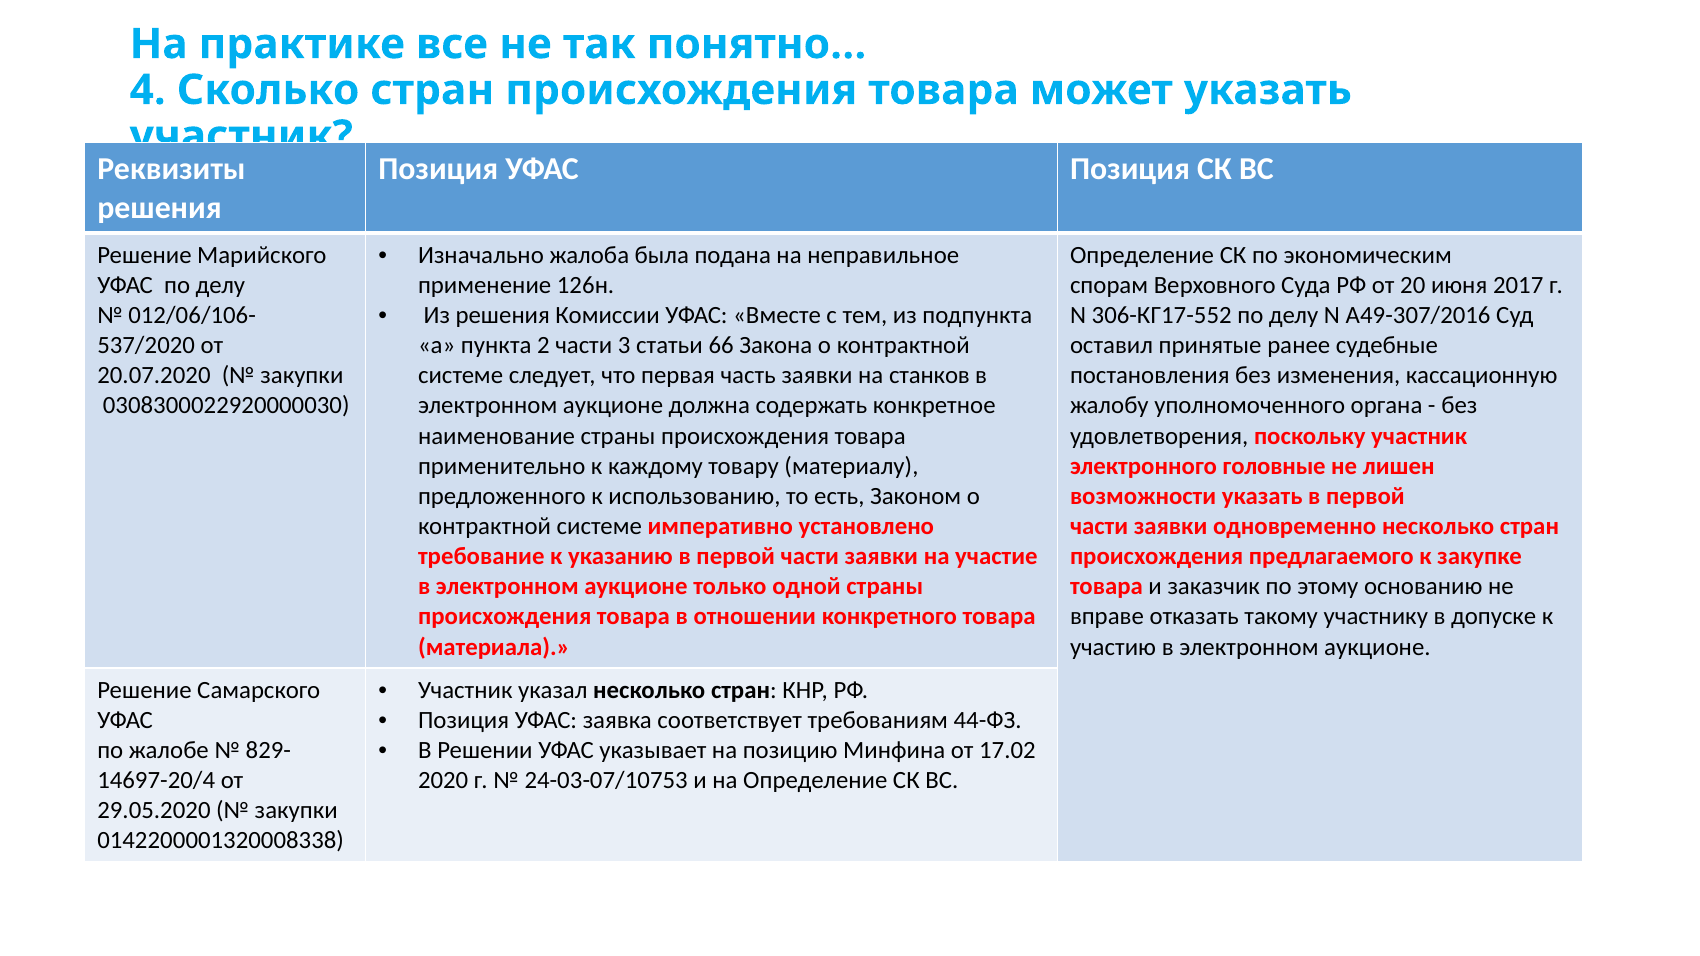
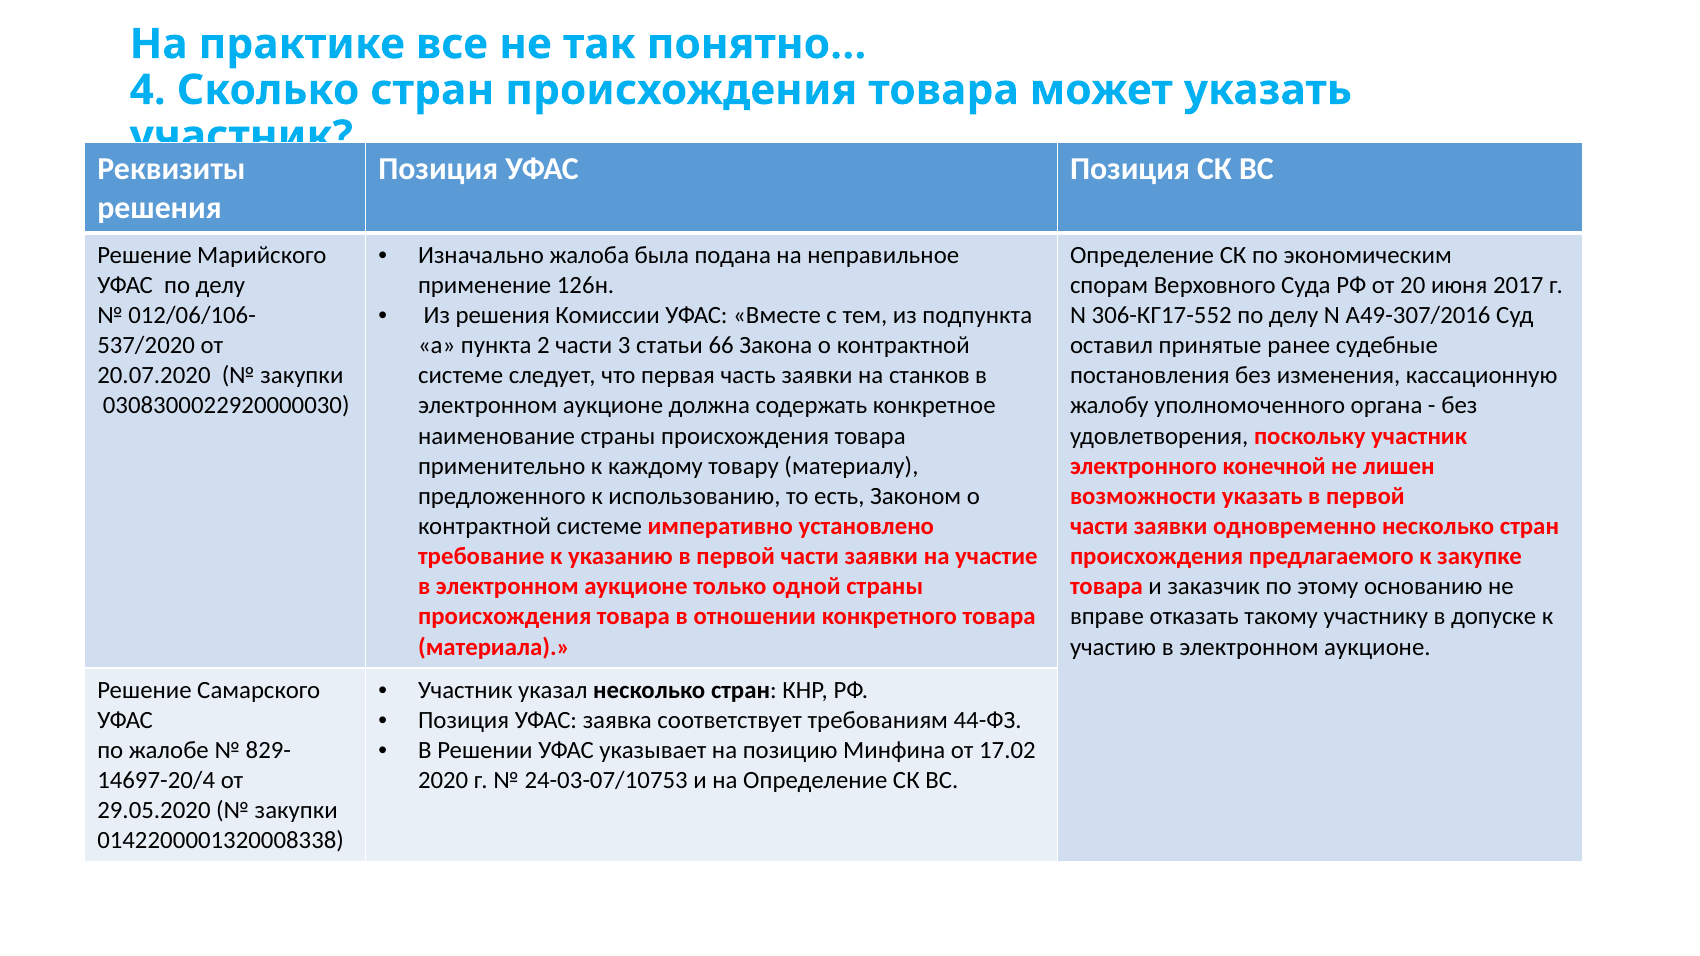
головные: головные -> конечной
